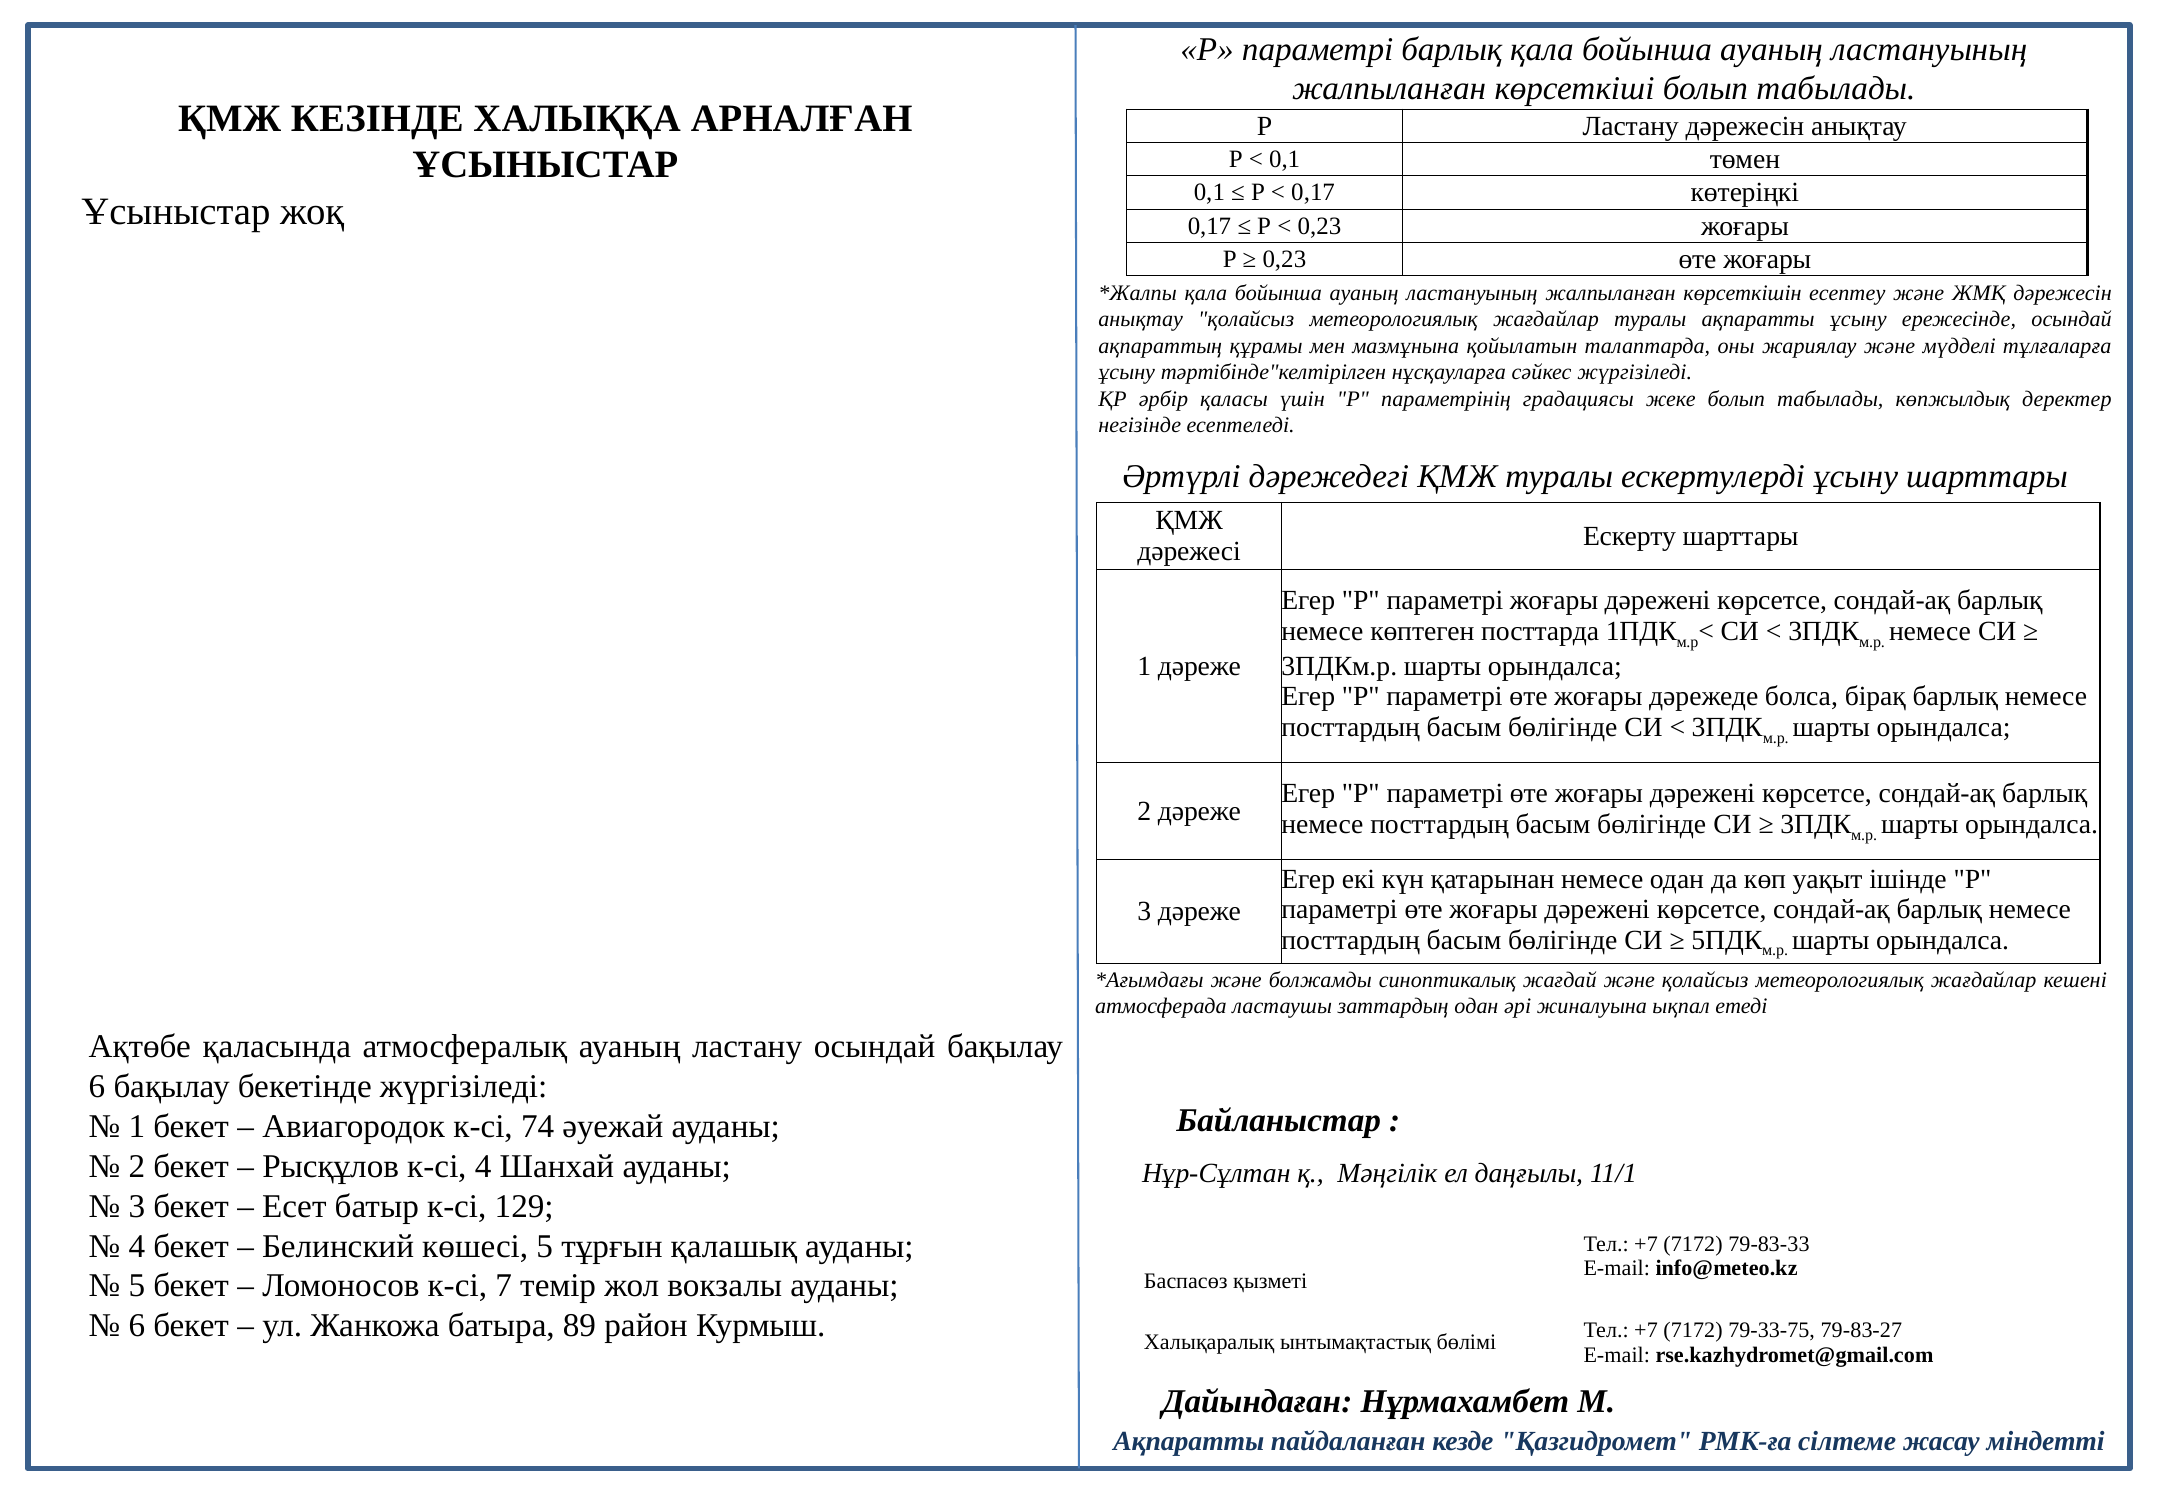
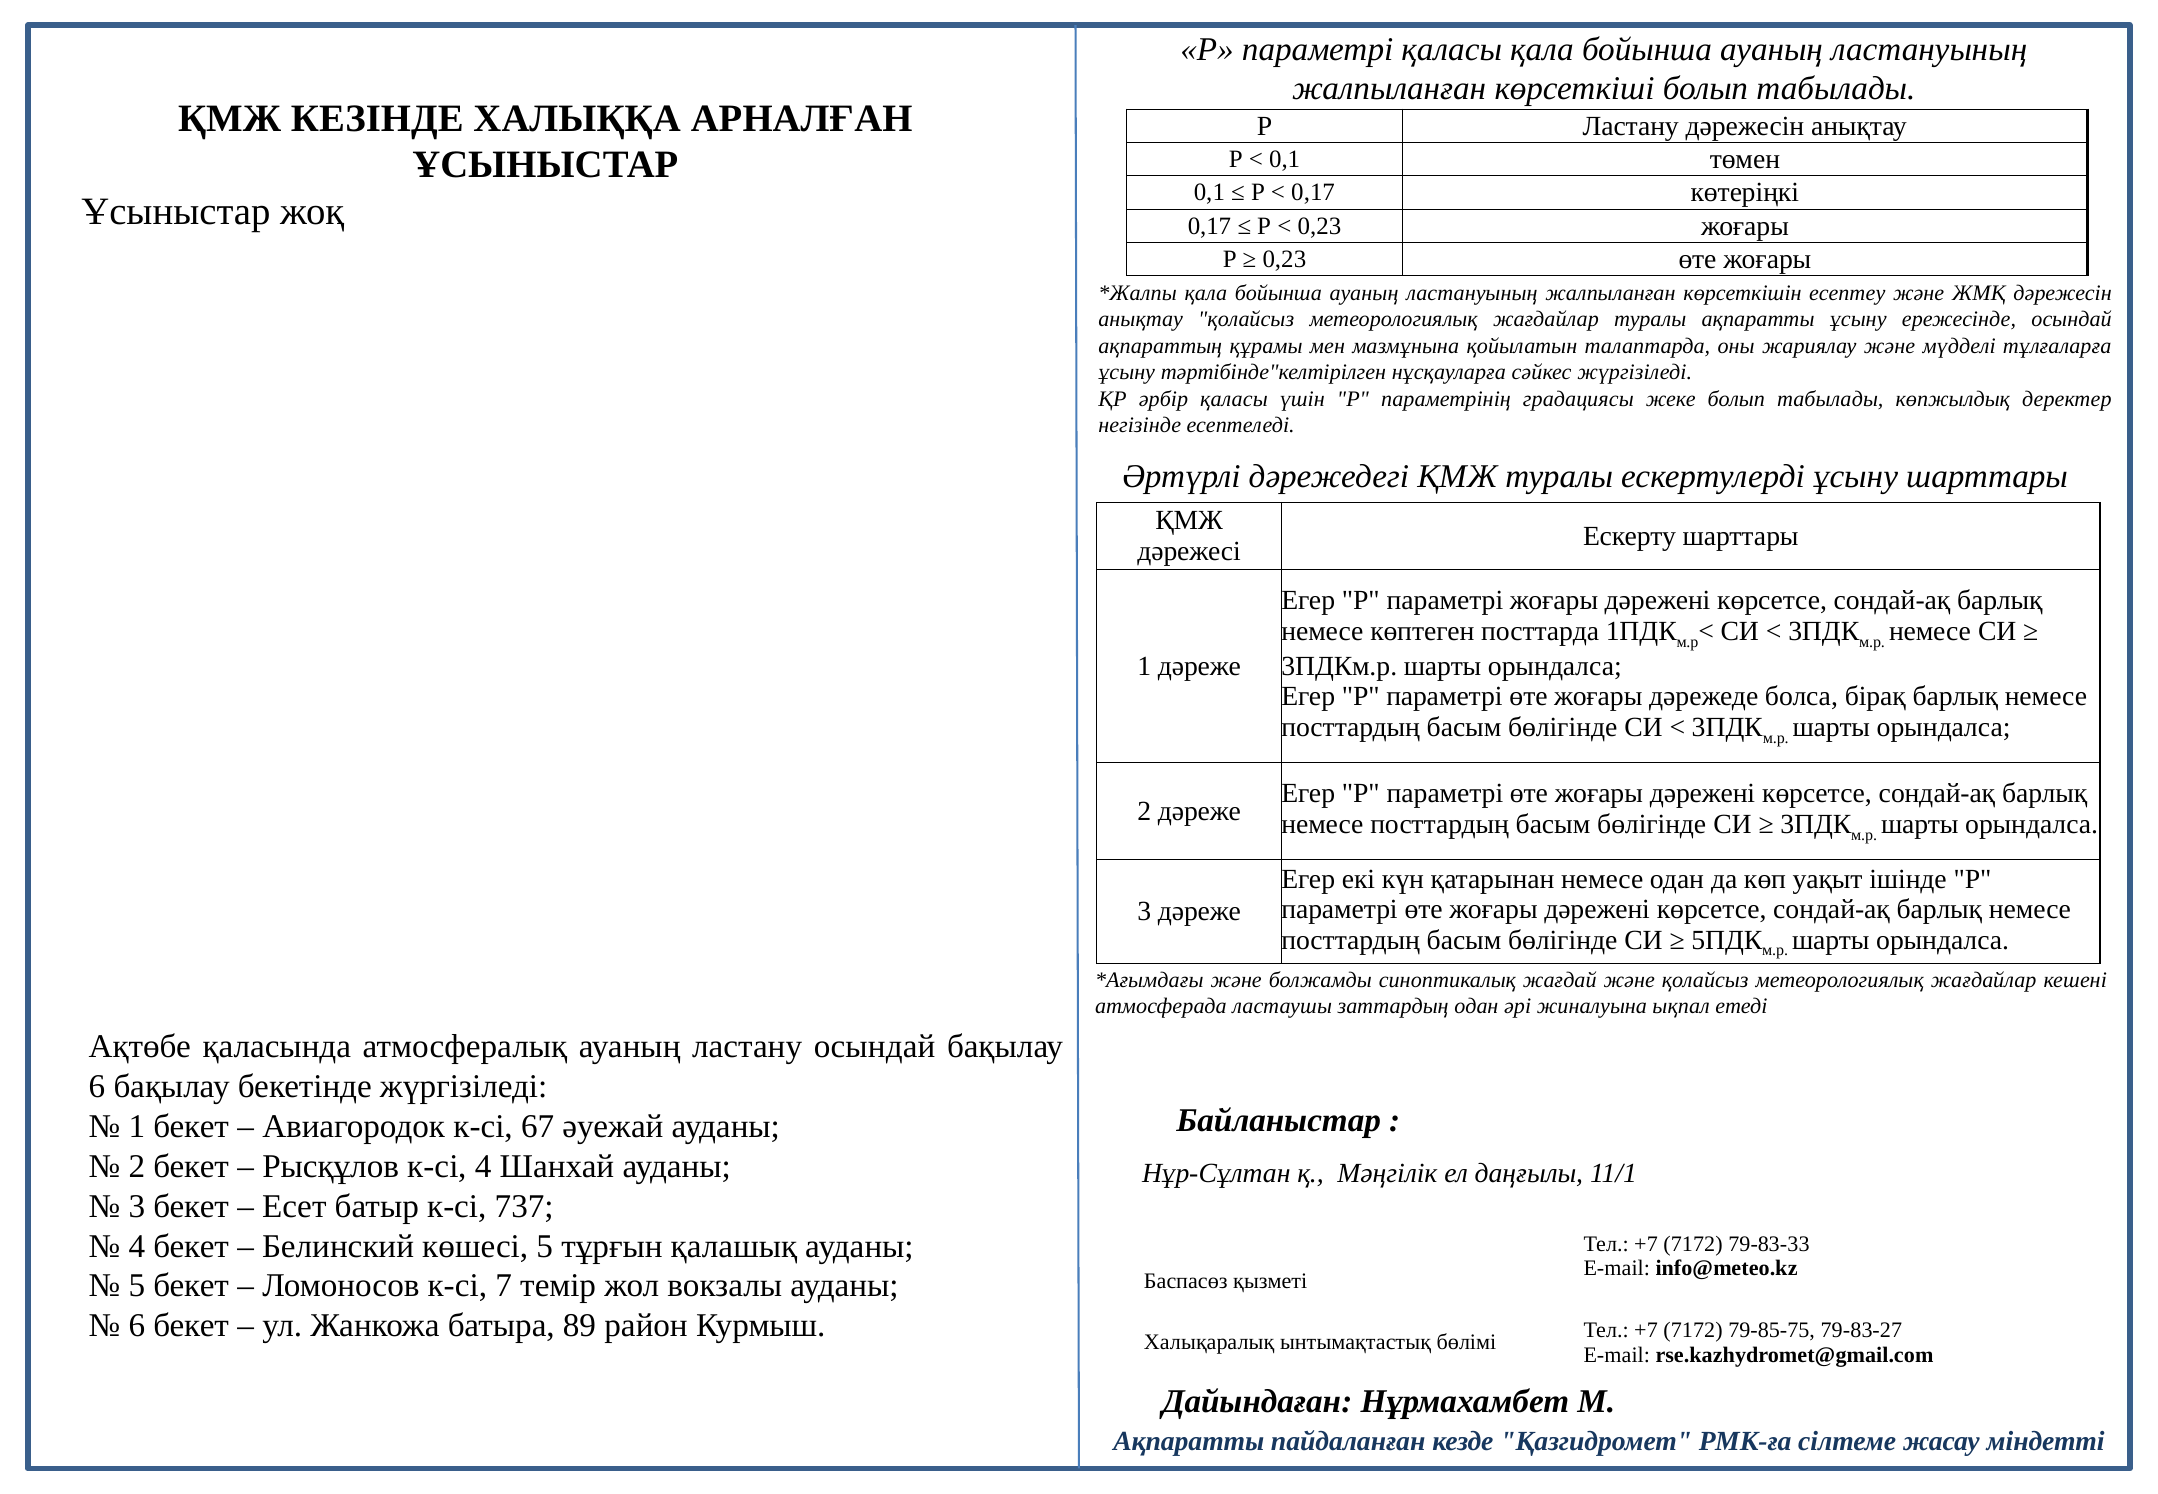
параметрі барлық: барлық -> қаласы
74: 74 -> 67
129: 129 -> 737
79-33-75: 79-33-75 -> 79-85-75
